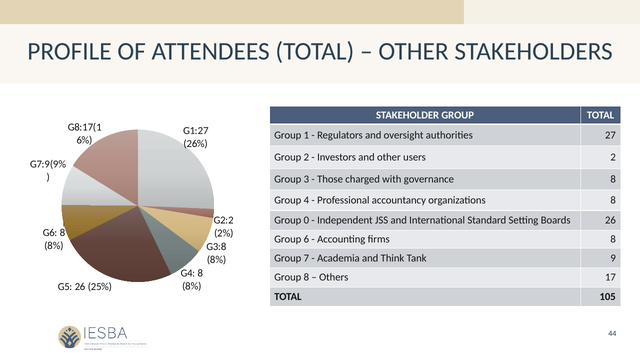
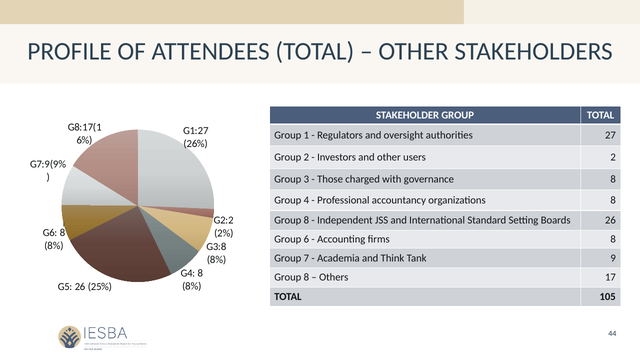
0 at (306, 220): 0 -> 8
